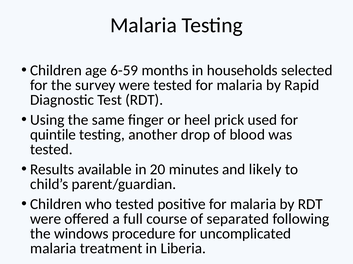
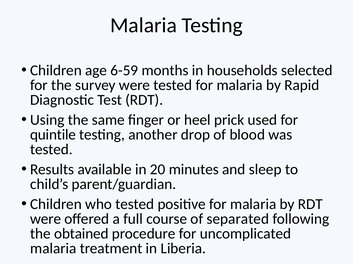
likely: likely -> sleep
windows: windows -> obtained
